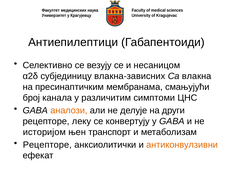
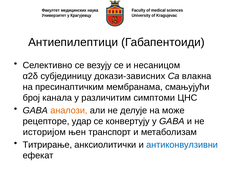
влакна-зависних: влакна-зависних -> докази-зависних
други: други -> може
леку: леку -> удар
Рецепторе at (47, 145): Рецепторе -> Титрирање
антиконвулзивни colour: orange -> blue
